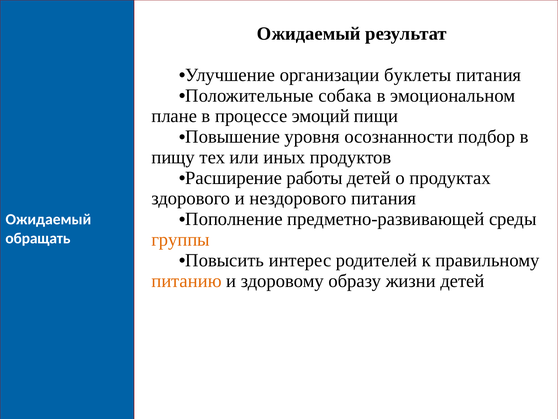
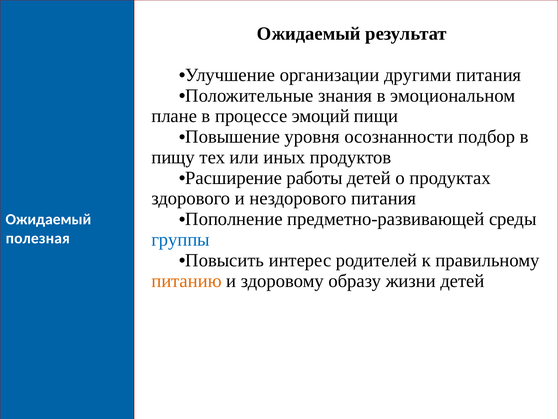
буклеты: буклеты -> другими
собака: собака -> знания
группы colour: orange -> blue
обращать: обращать -> полезная
